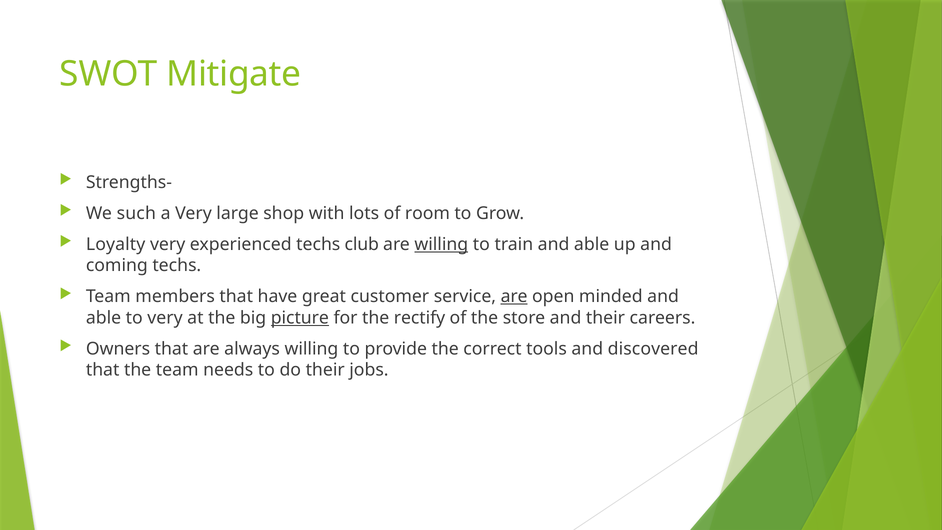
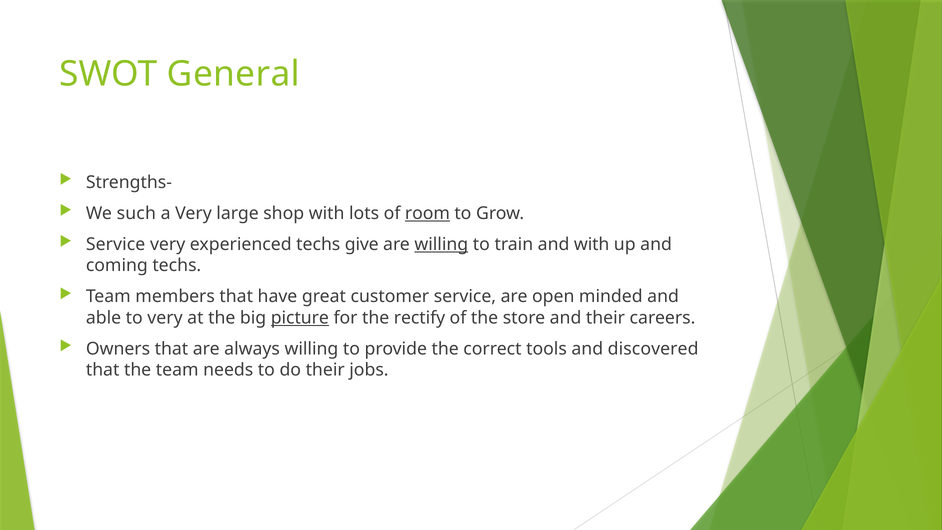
Mitigate: Mitigate -> General
room underline: none -> present
Loyalty at (116, 244): Loyalty -> Service
club: club -> give
train and able: able -> with
are at (514, 297) underline: present -> none
